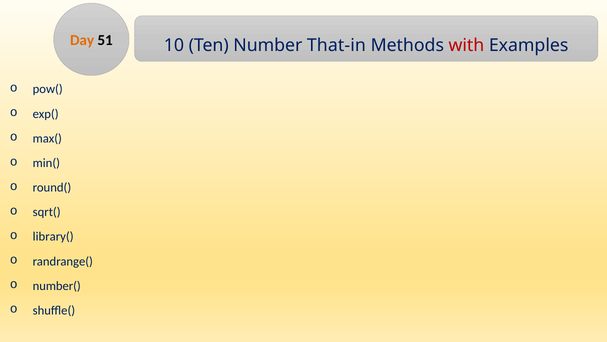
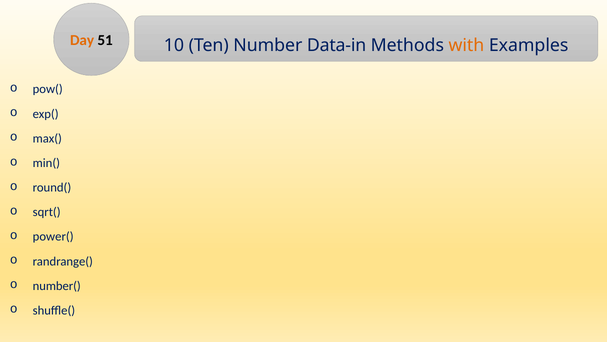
That-in: That-in -> Data-in
with colour: red -> orange
library(: library( -> power(
